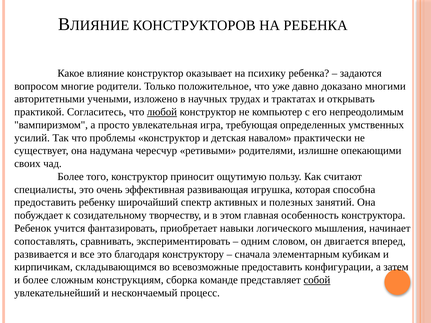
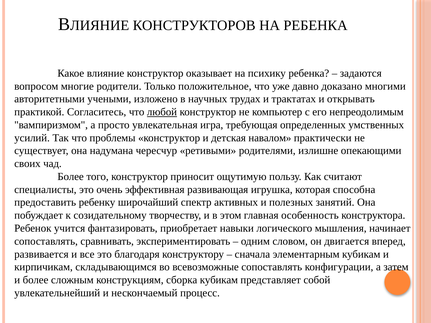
всевозможные предоставить: предоставить -> сопоставлять
сборка команде: команде -> кубикам
собой underline: present -> none
